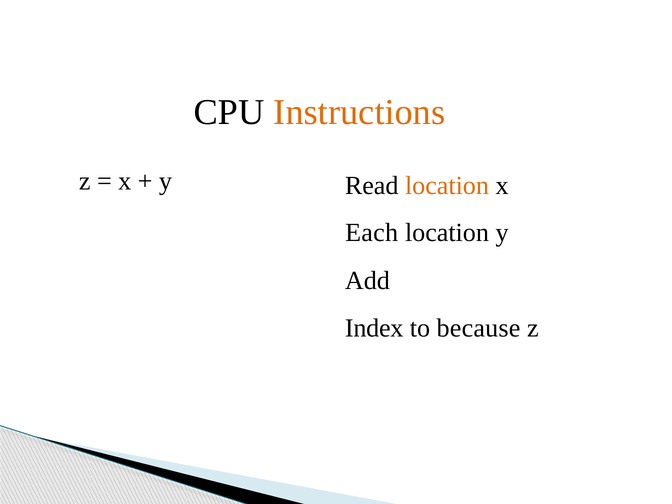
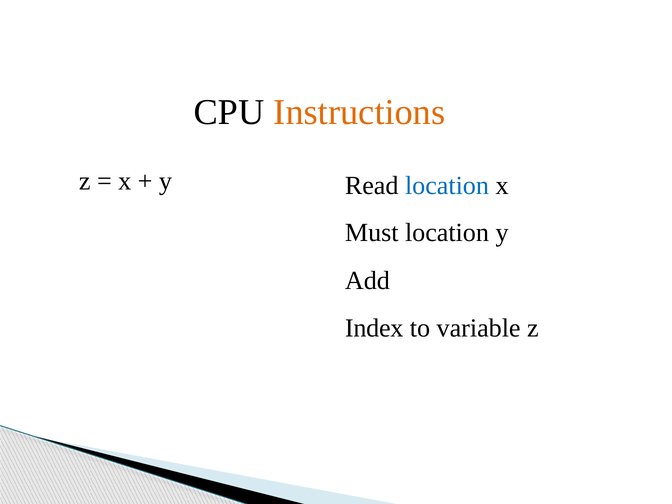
location at (447, 186) colour: orange -> blue
Each: Each -> Must
because: because -> variable
